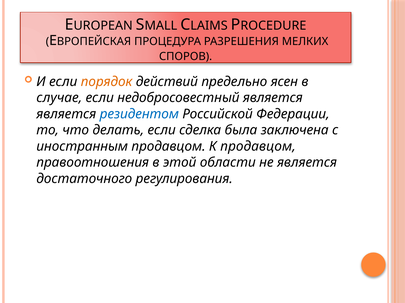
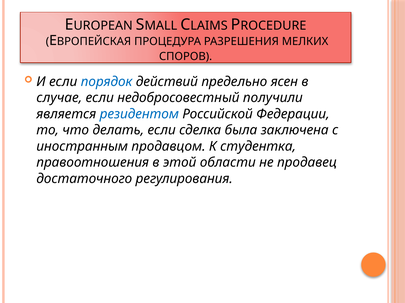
порядок colour: orange -> blue
недобросовестный является: является -> получили
К продавцом: продавцом -> студентка
не является: является -> продавец
